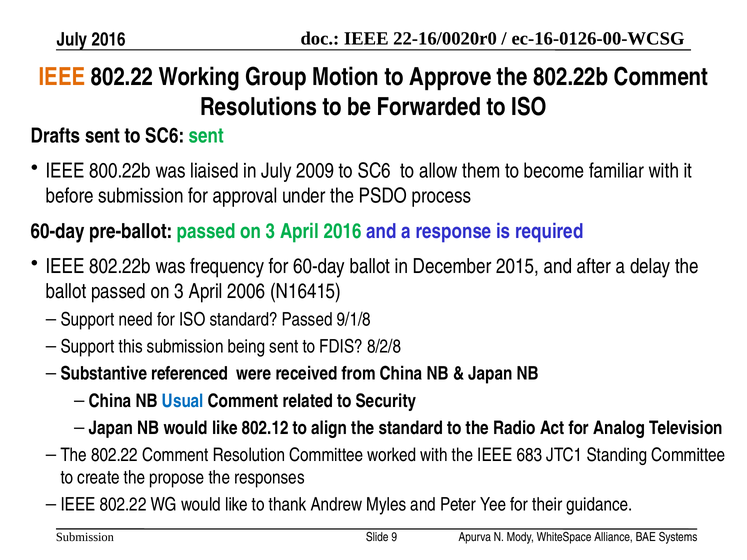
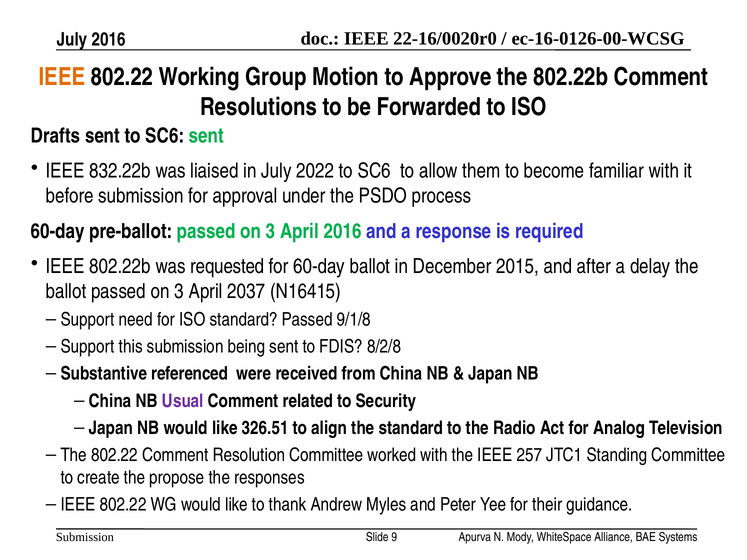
800.22b: 800.22b -> 832.22b
2009: 2009 -> 2022
frequency: frequency -> requested
2006: 2006 -> 2037
Usual colour: blue -> purple
802.12: 802.12 -> 326.51
683: 683 -> 257
